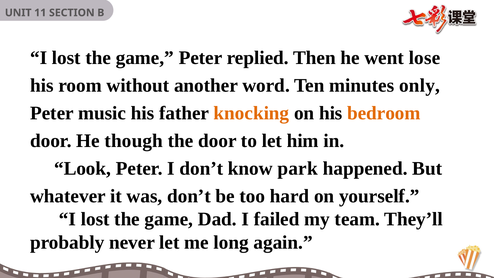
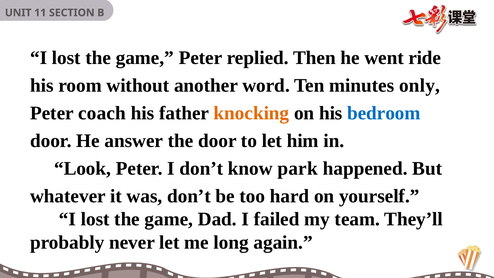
lose: lose -> ride
music: music -> coach
bedroom colour: orange -> blue
though: though -> answer
